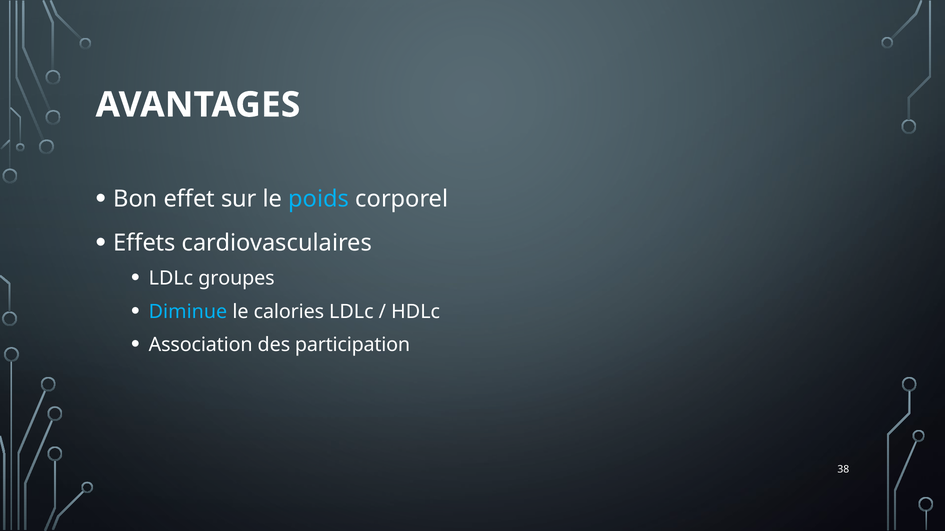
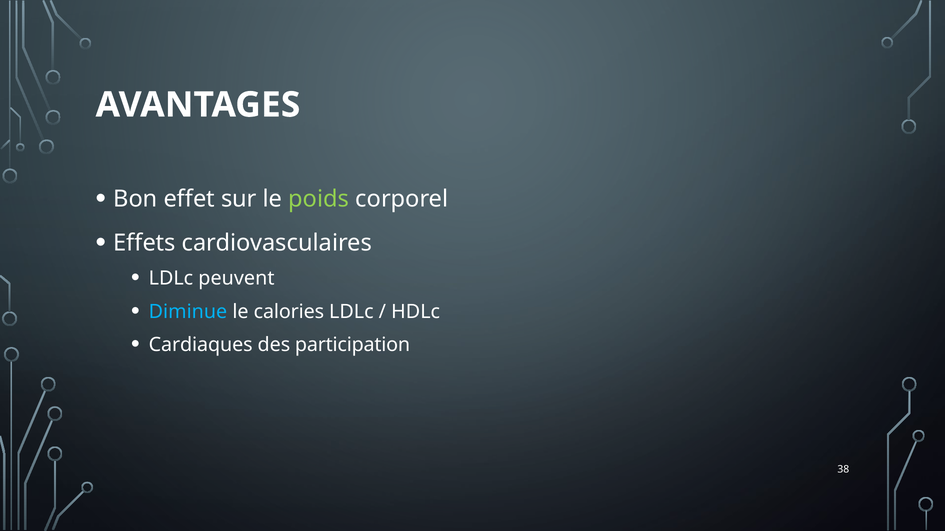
poids colour: light blue -> light green
groupes: groupes -> peuvent
Association: Association -> Cardiaques
